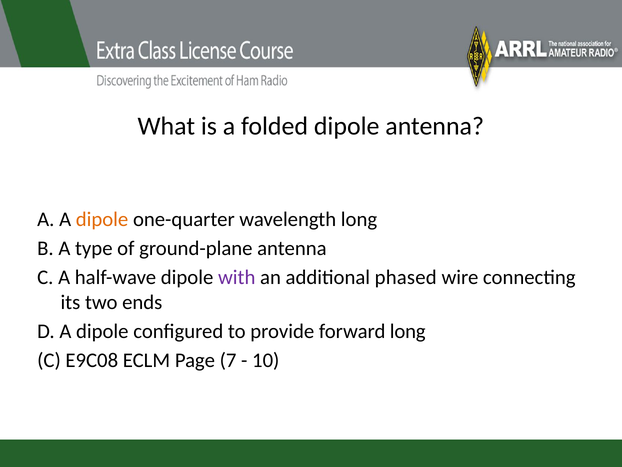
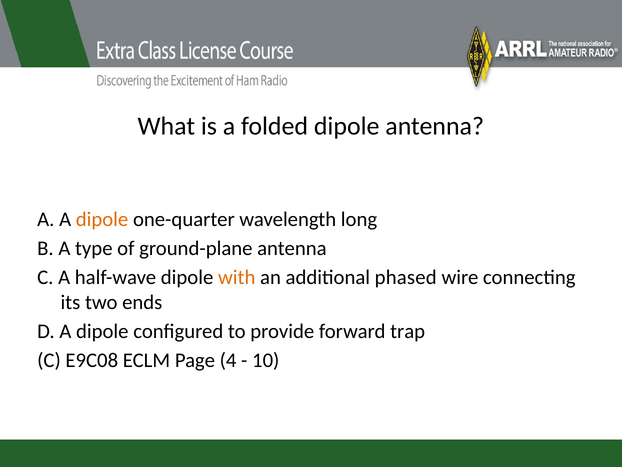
with colour: purple -> orange
forward long: long -> trap
7: 7 -> 4
